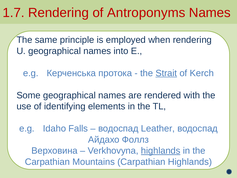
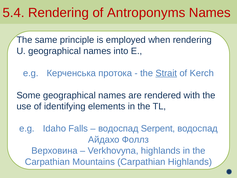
1.7: 1.7 -> 5.4
Leather: Leather -> Serpent
highlands at (161, 151) underline: present -> none
